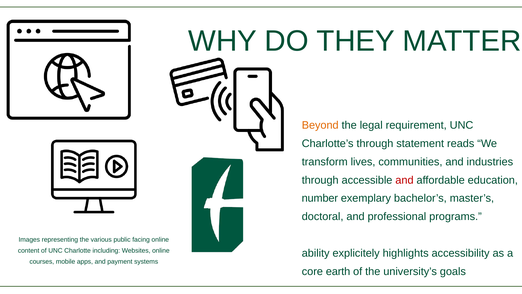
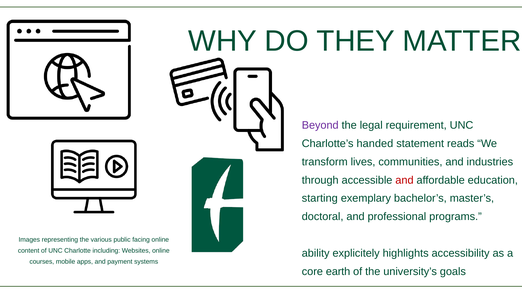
Beyond colour: orange -> purple
Charlotte’s through: through -> handed
number: number -> starting
